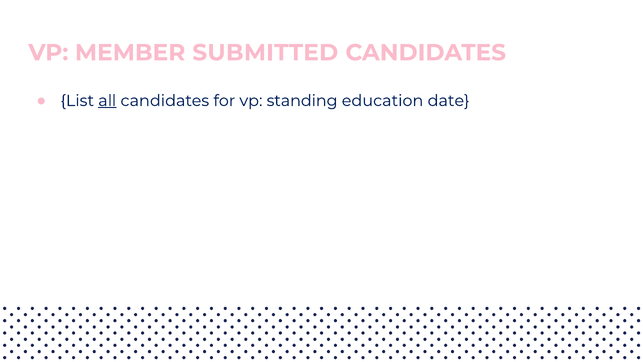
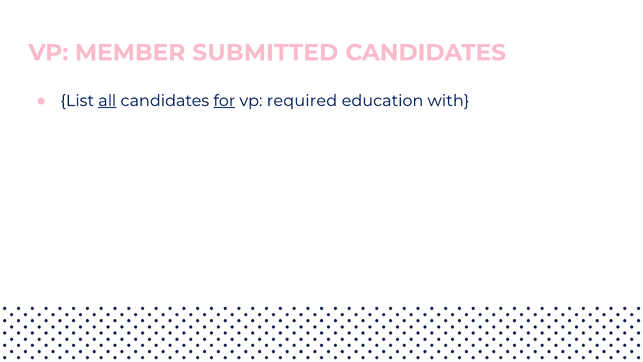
for underline: none -> present
standing: standing -> required
date: date -> with
